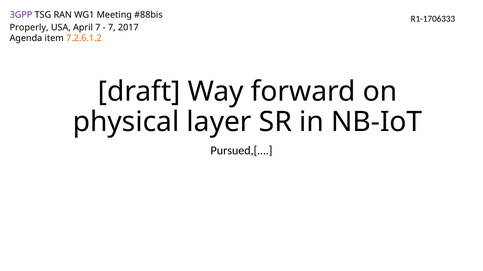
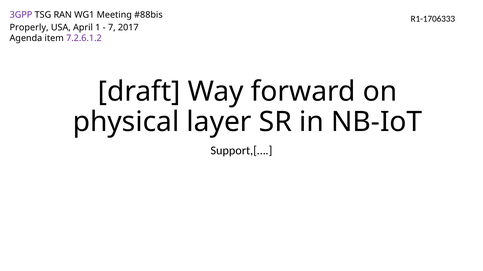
April 7: 7 -> 1
7.2.6.1.2 colour: orange -> purple
Pursued,[…: Pursued,[… -> Support,[…
